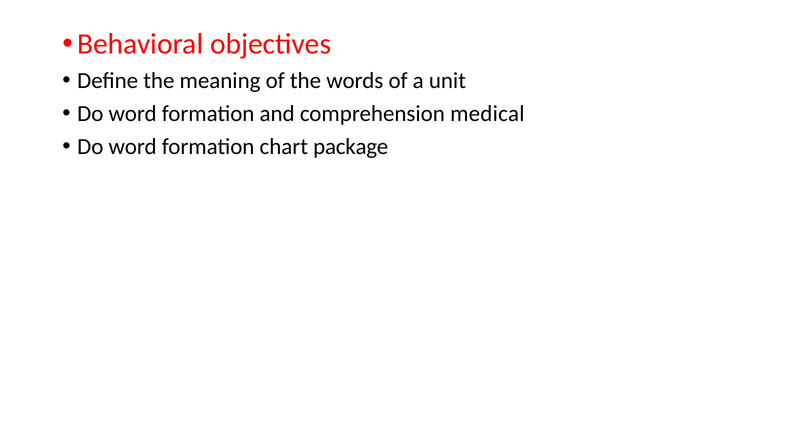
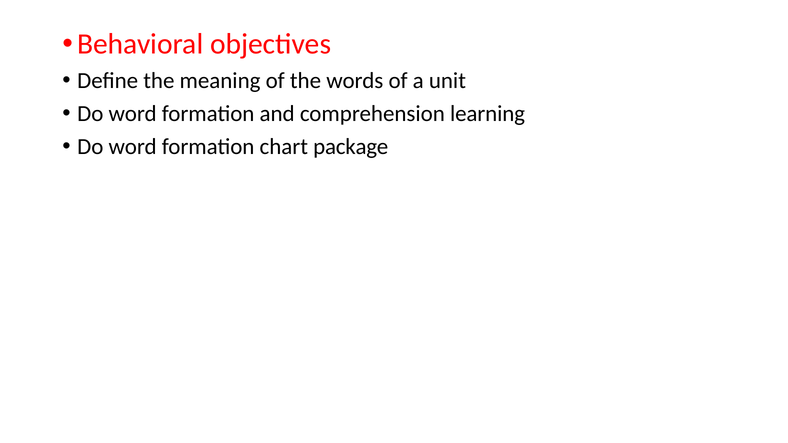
medical: medical -> learning
